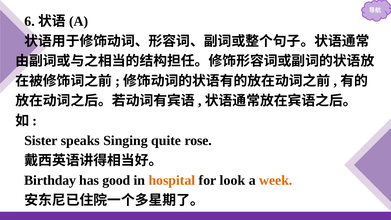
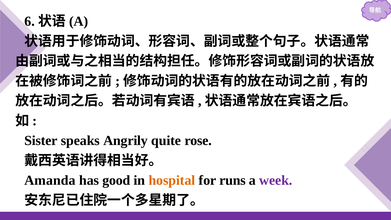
Singing: Singing -> Angrily
Birthday: Birthday -> Amanda
look: look -> runs
week colour: orange -> purple
